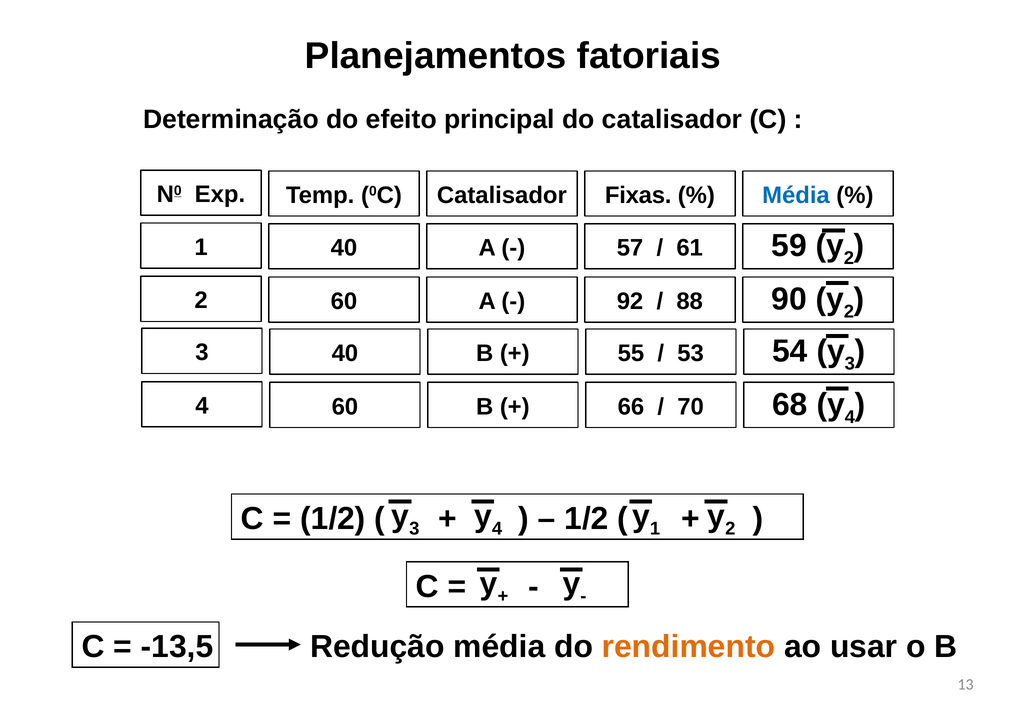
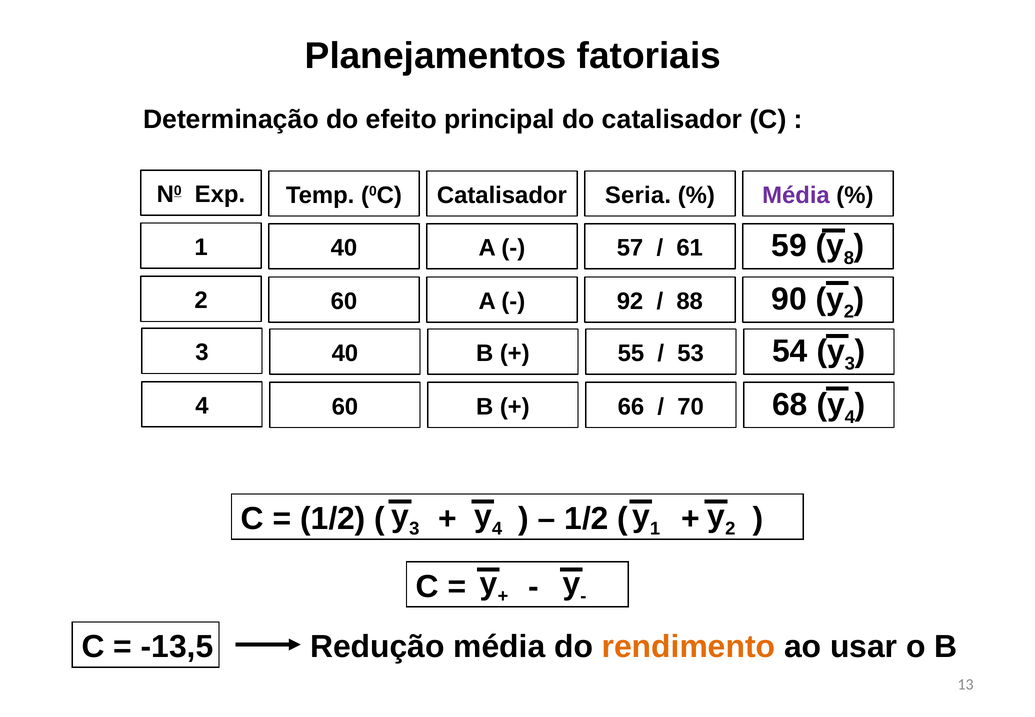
Fixas: Fixas -> Seria
Média at (796, 195) colour: blue -> purple
2 at (849, 258): 2 -> 8
